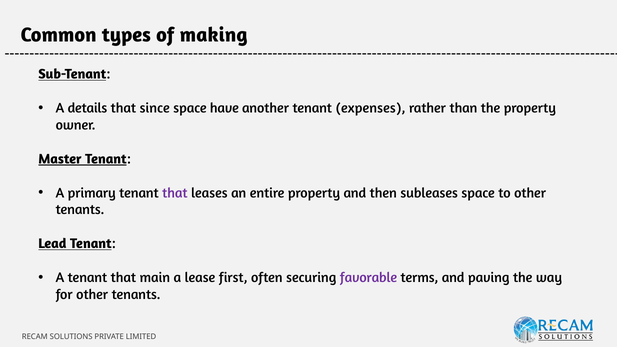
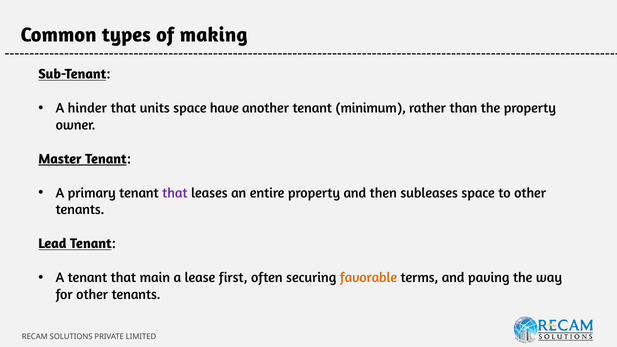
details: details -> hinder
since: since -> units
expenses: expenses -> minimum
favorable colour: purple -> orange
